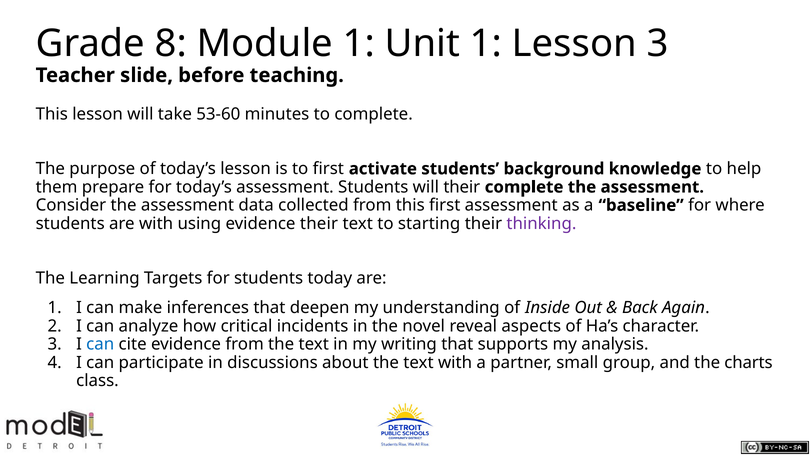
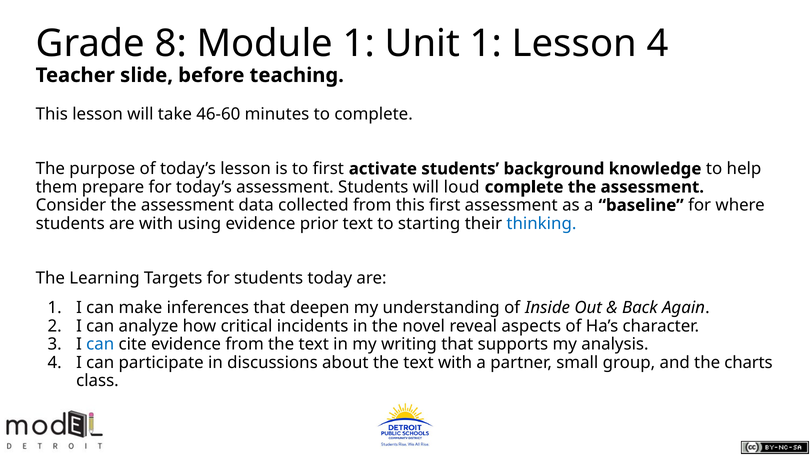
Lesson 3: 3 -> 4
53-60: 53-60 -> 46-60
will their: their -> loud
evidence their: their -> prior
thinking colour: purple -> blue
